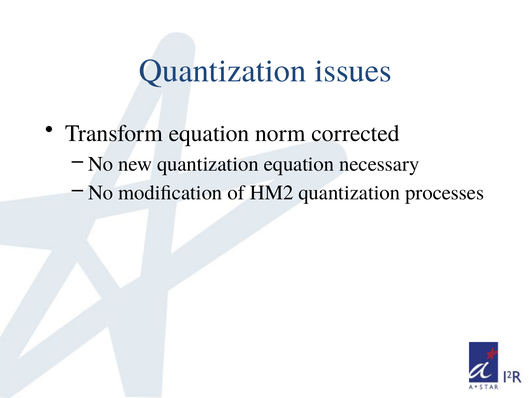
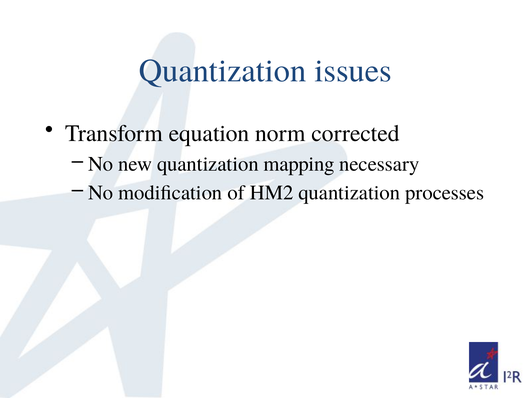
quantization equation: equation -> mapping
